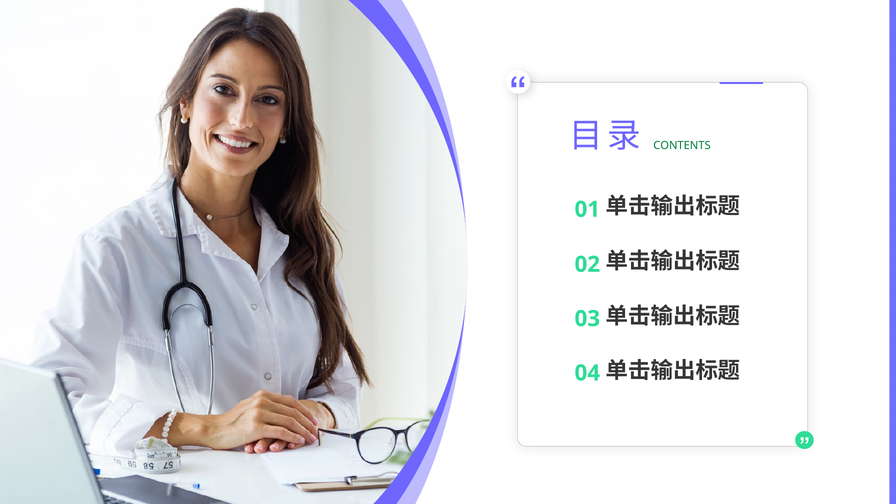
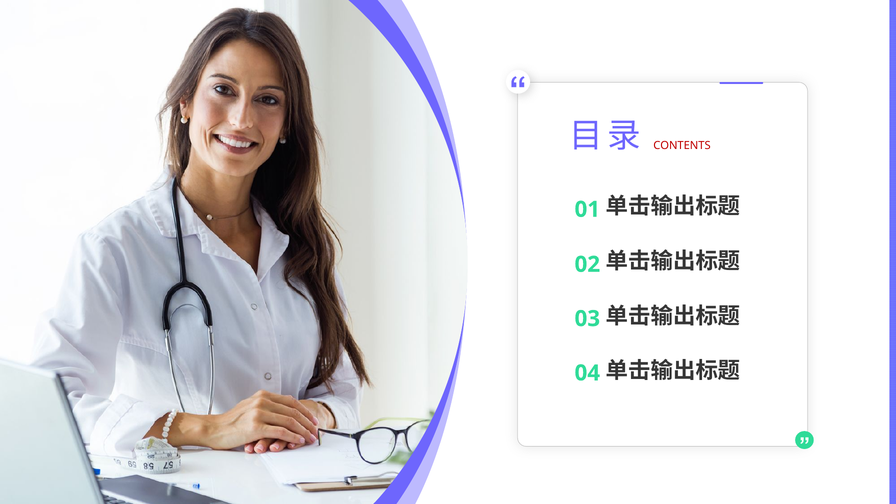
CONTENTS colour: green -> red
